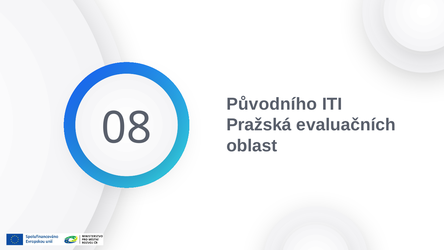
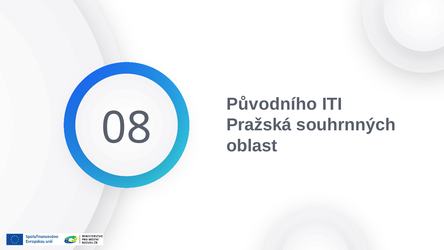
evaluačních: evaluačních -> souhrnných
